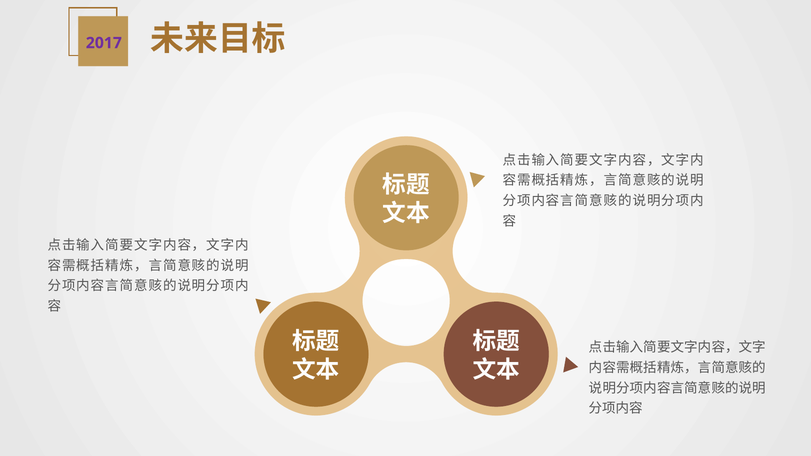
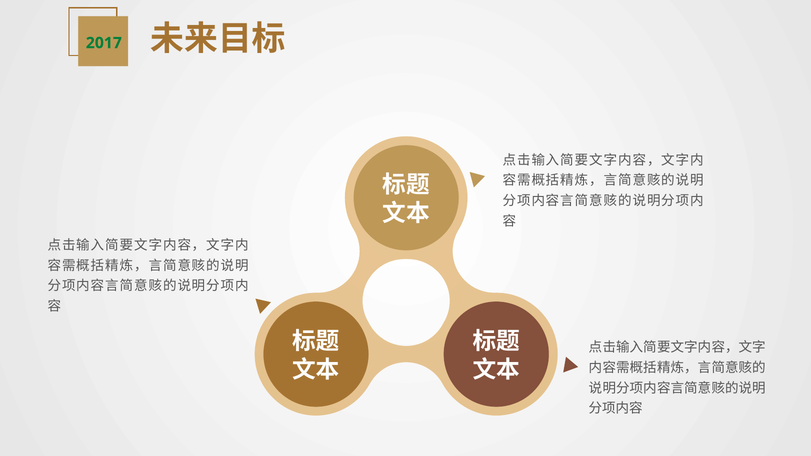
2017 colour: purple -> green
